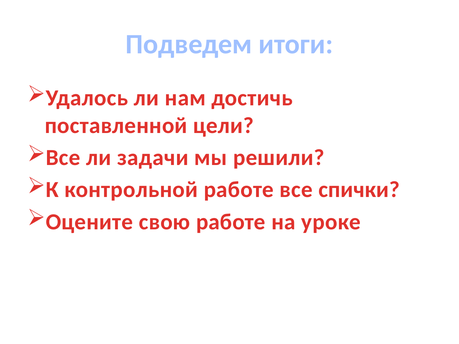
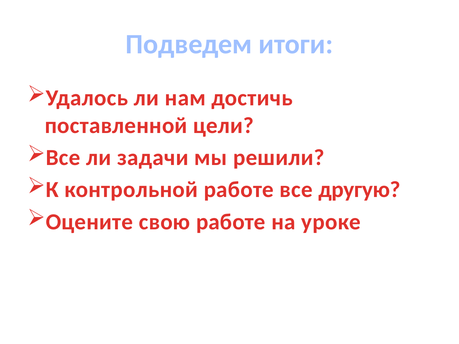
спички: спички -> другую
